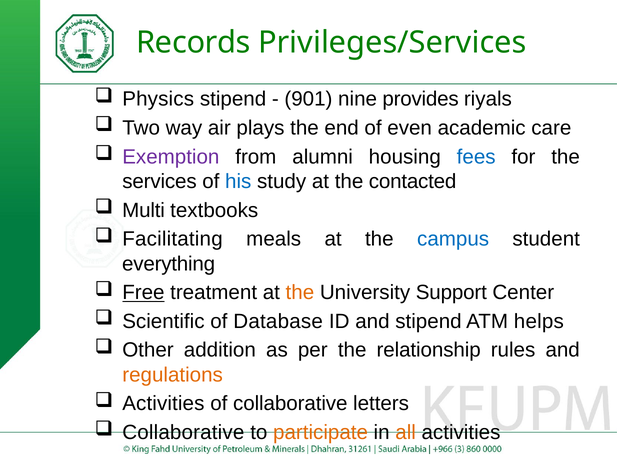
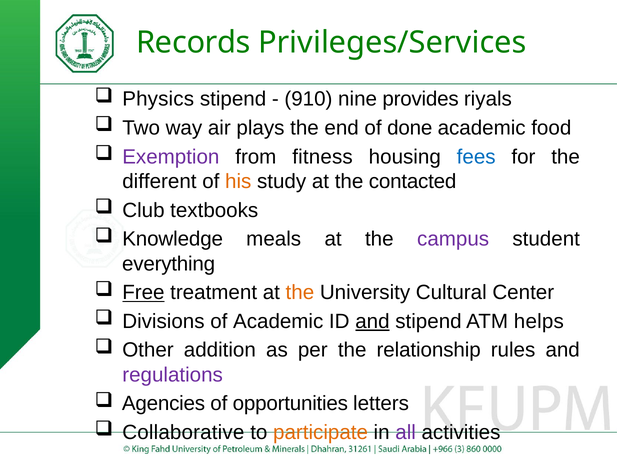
901: 901 -> 910
even: even -> done
care: care -> food
alumni: alumni -> fitness
services: services -> different
his colour: blue -> orange
Multi: Multi -> Club
Facilitating: Facilitating -> Knowledge
campus colour: blue -> purple
Support: Support -> Cultural
Scientific: Scientific -> Divisions
of Database: Database -> Academic
and at (372, 321) underline: none -> present
regulations colour: orange -> purple
Activities at (163, 403): Activities -> Agencies
of collaborative: collaborative -> opportunities
all colour: orange -> purple
